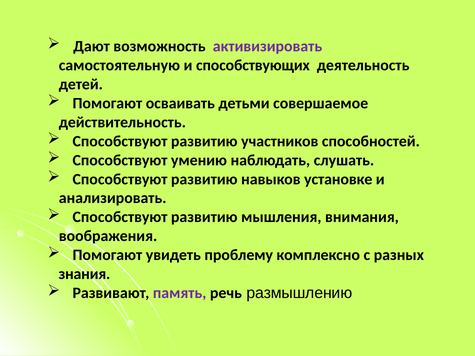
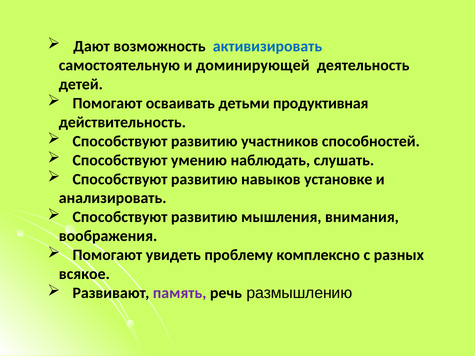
активизировать colour: purple -> blue
способствующих: способствующих -> доминирующей
совершаемое: совершаемое -> продуктивная
знания: знания -> всякое
